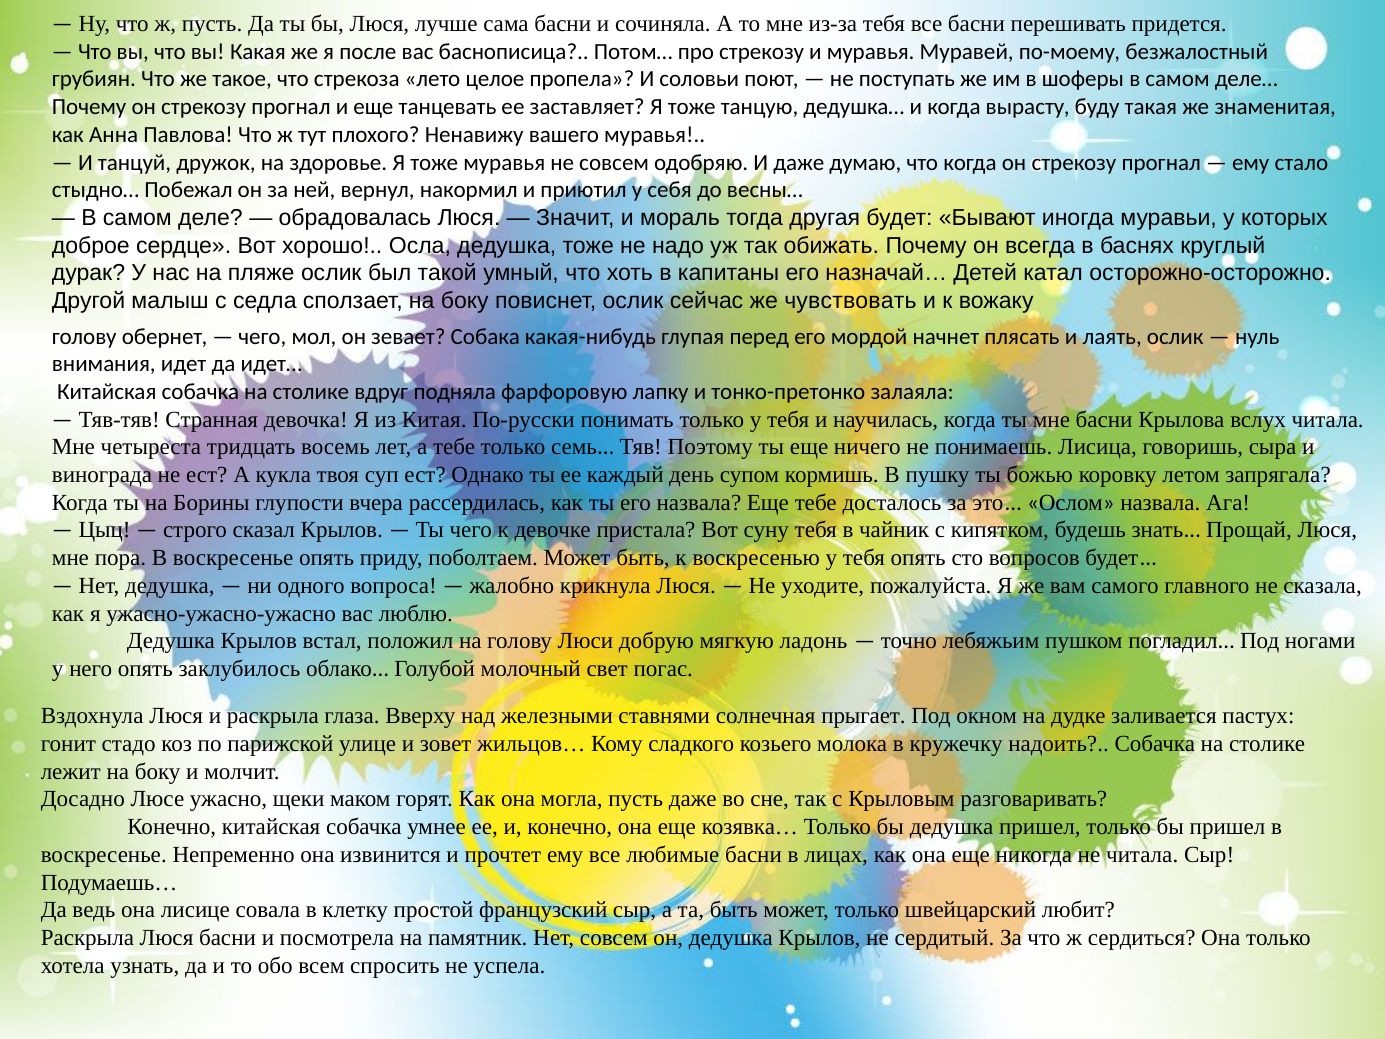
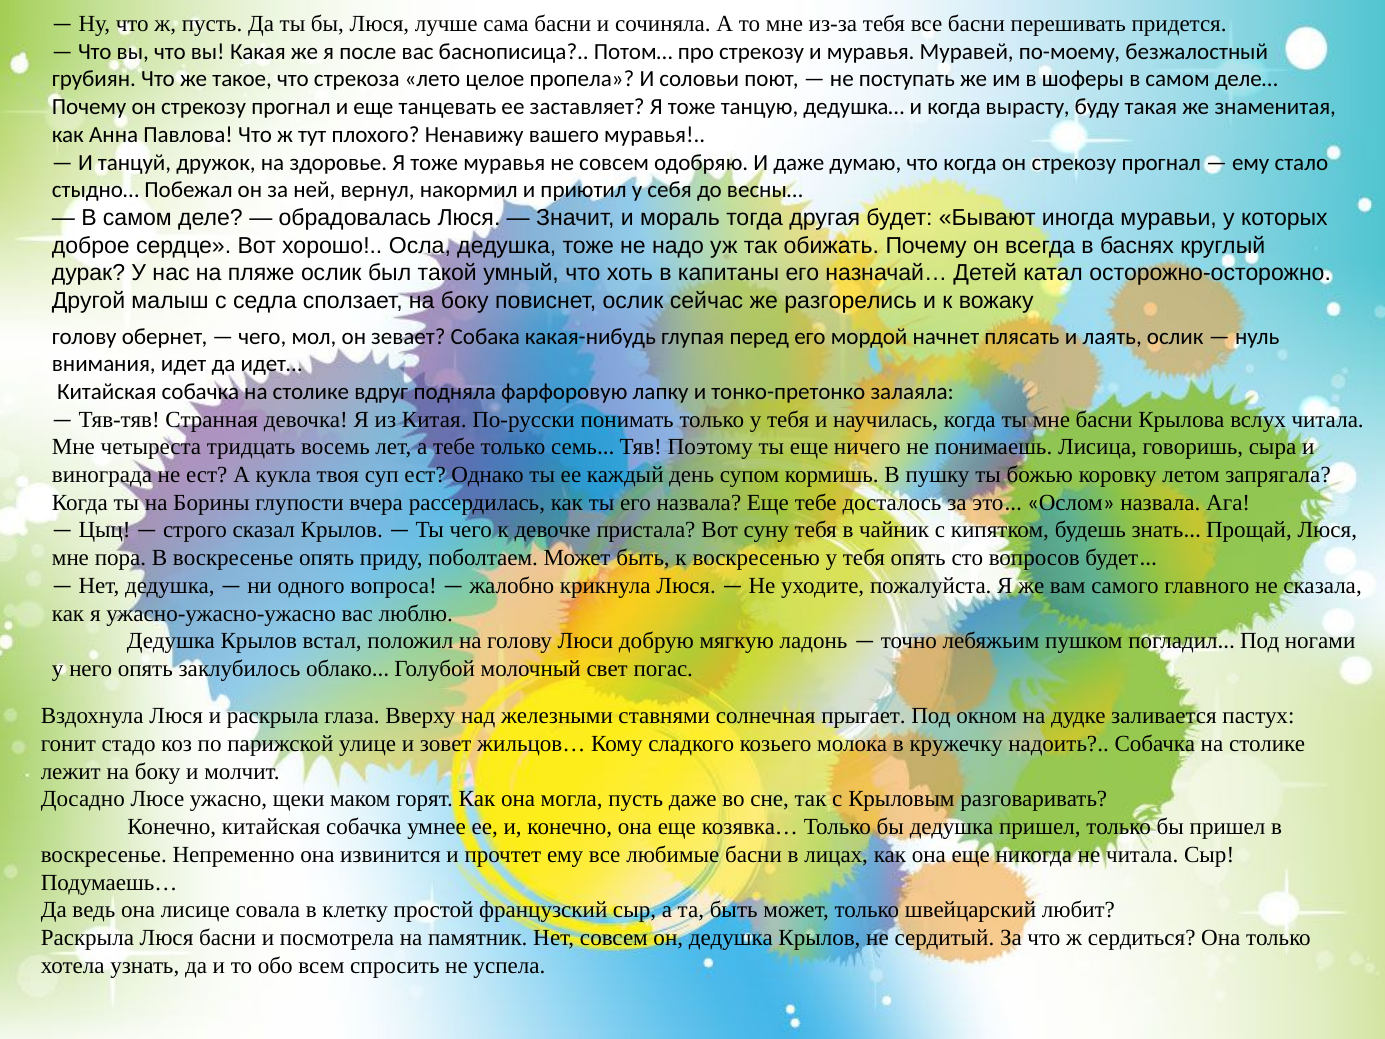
чувствовать: чувствовать -> разгорелись
